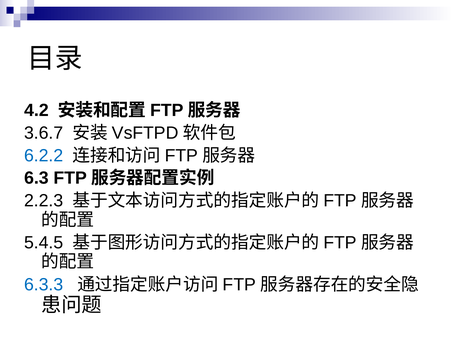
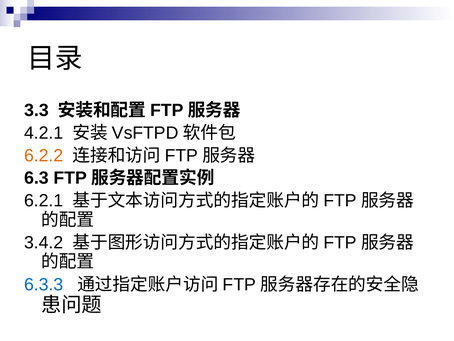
4.2: 4.2 -> 3.3
3.6.7: 3.6.7 -> 4.2.1
6.2.2 colour: blue -> orange
2.2.3: 2.2.3 -> 6.2.1
5.4.5: 5.4.5 -> 3.4.2
